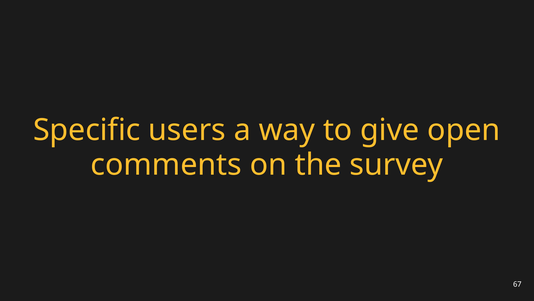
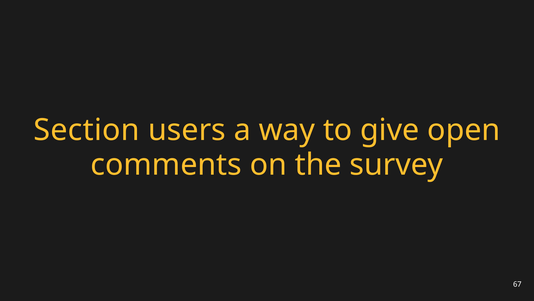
Specific: Specific -> Section
